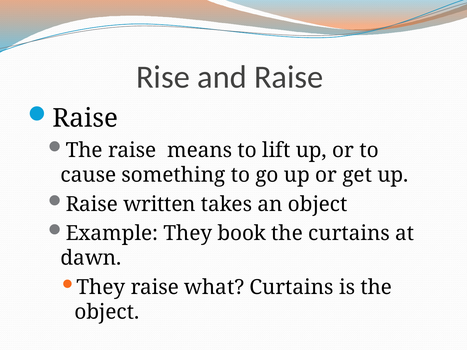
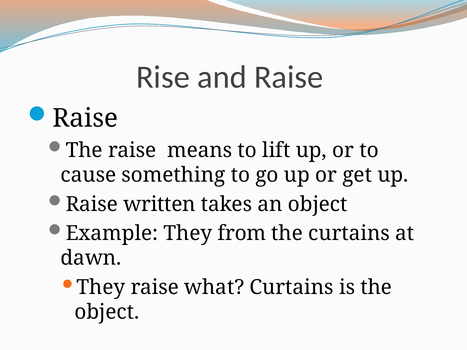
book: book -> from
